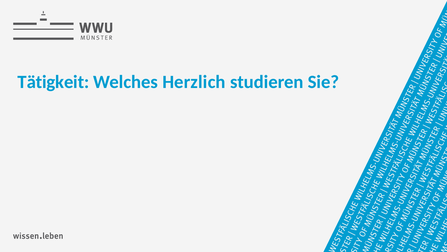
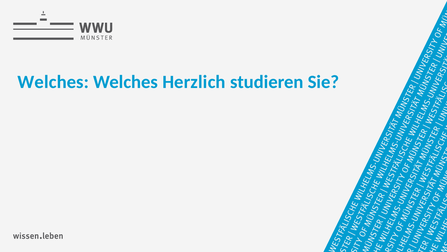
Tätigkeit at (53, 82): Tätigkeit -> Welches
